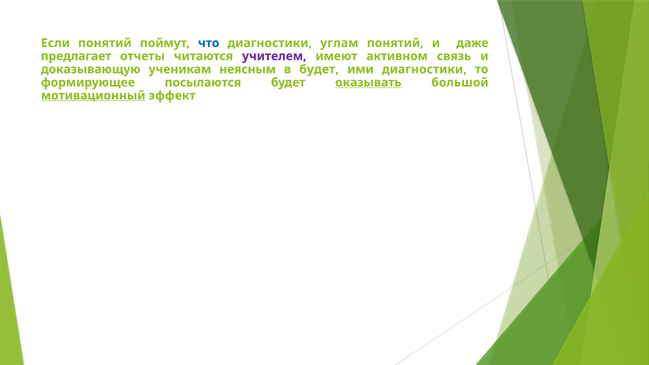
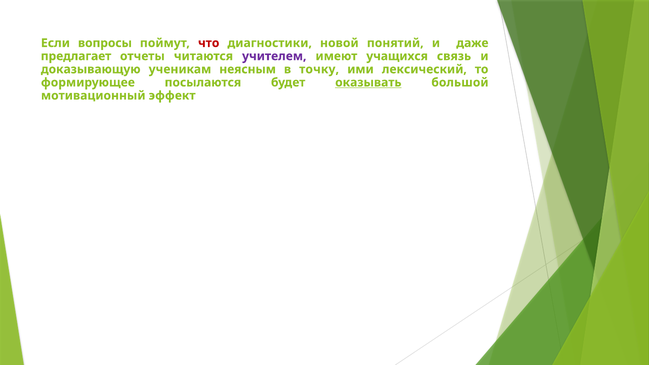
Если понятий: понятий -> вопросы
что colour: blue -> red
углам: углам -> новой
активном: активном -> учащихся
в будет: будет -> точку
ими диагностики: диагностики -> лексический
мотивационный underline: present -> none
